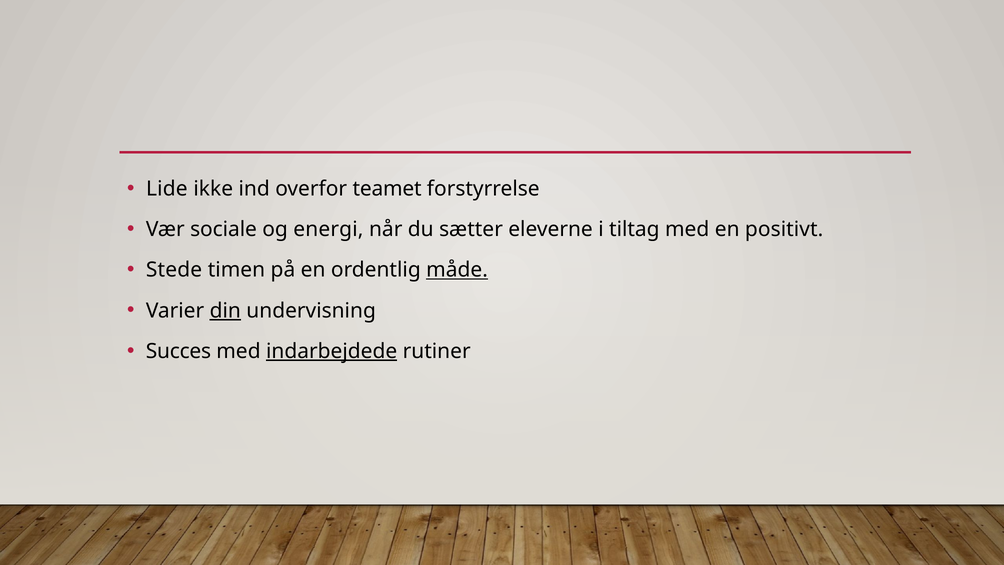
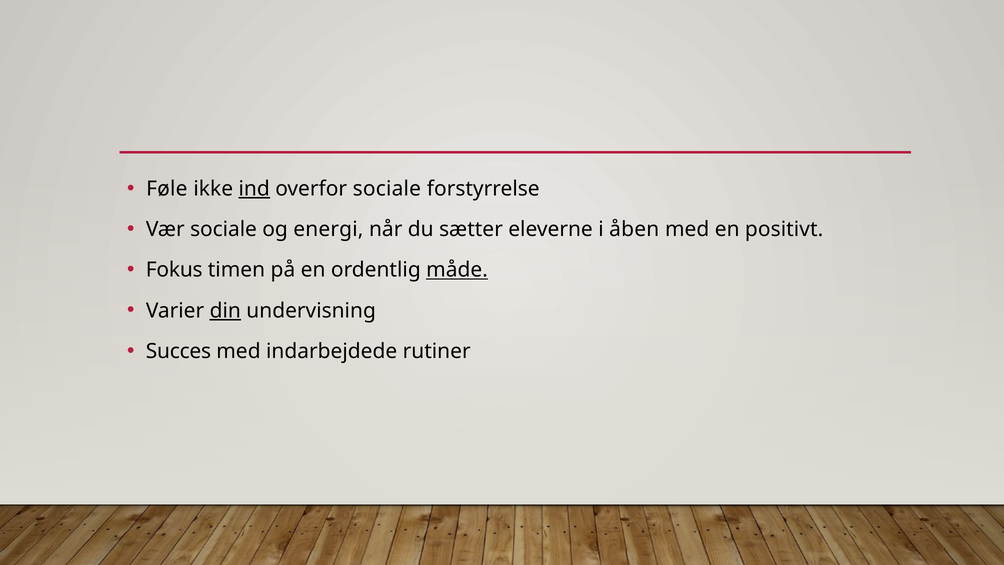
Lide: Lide -> Føle
ind underline: none -> present
overfor teamet: teamet -> sociale
tiltag: tiltag -> åben
Stede: Stede -> Fokus
indarbejdede underline: present -> none
